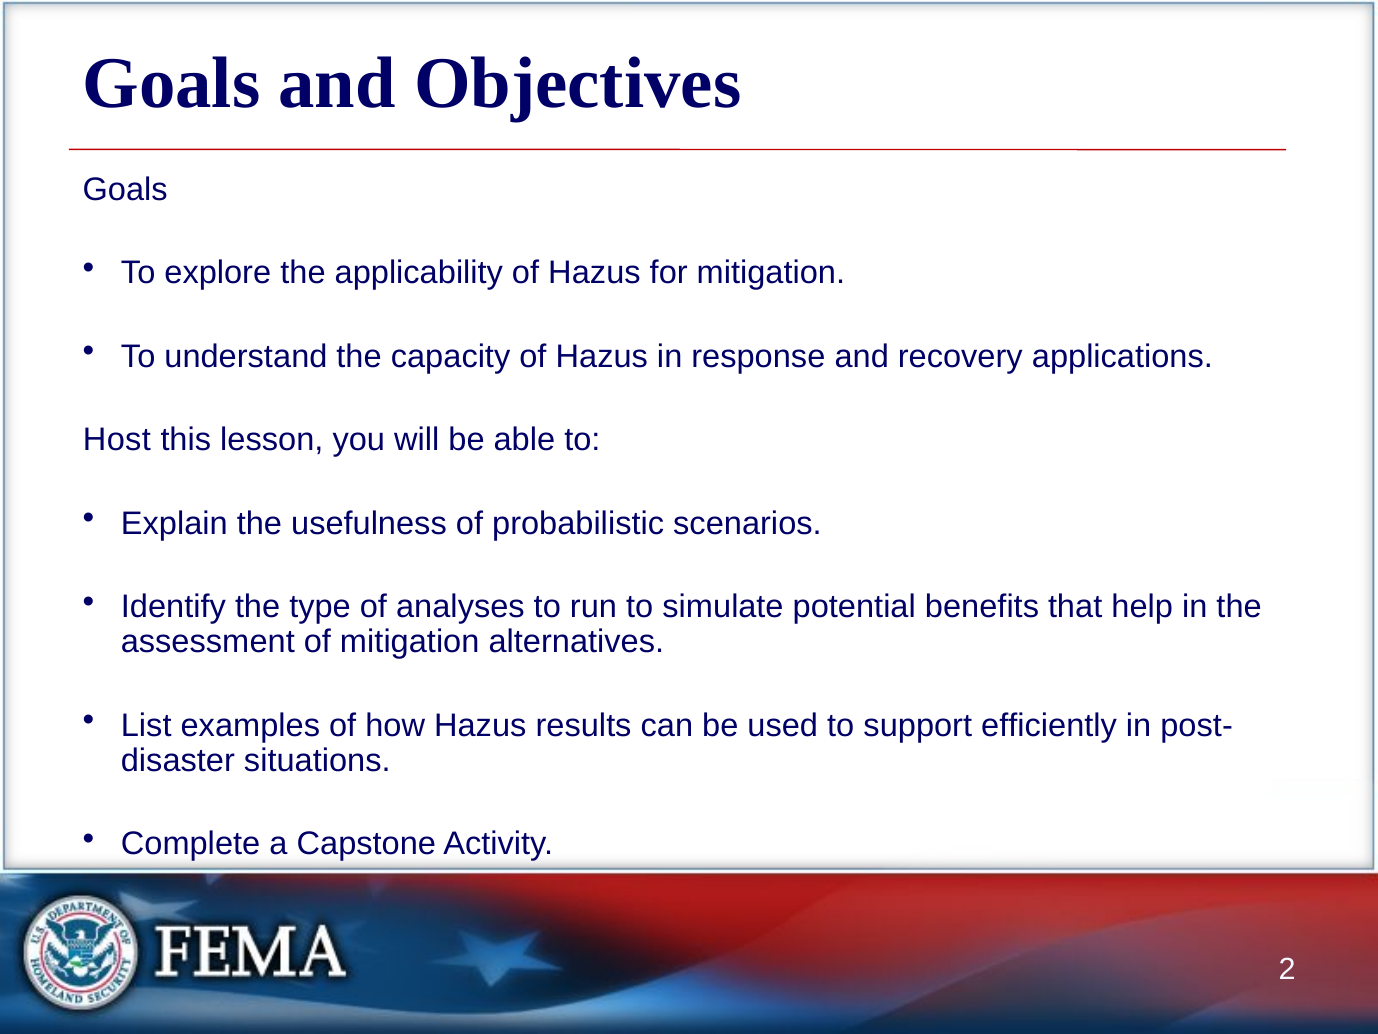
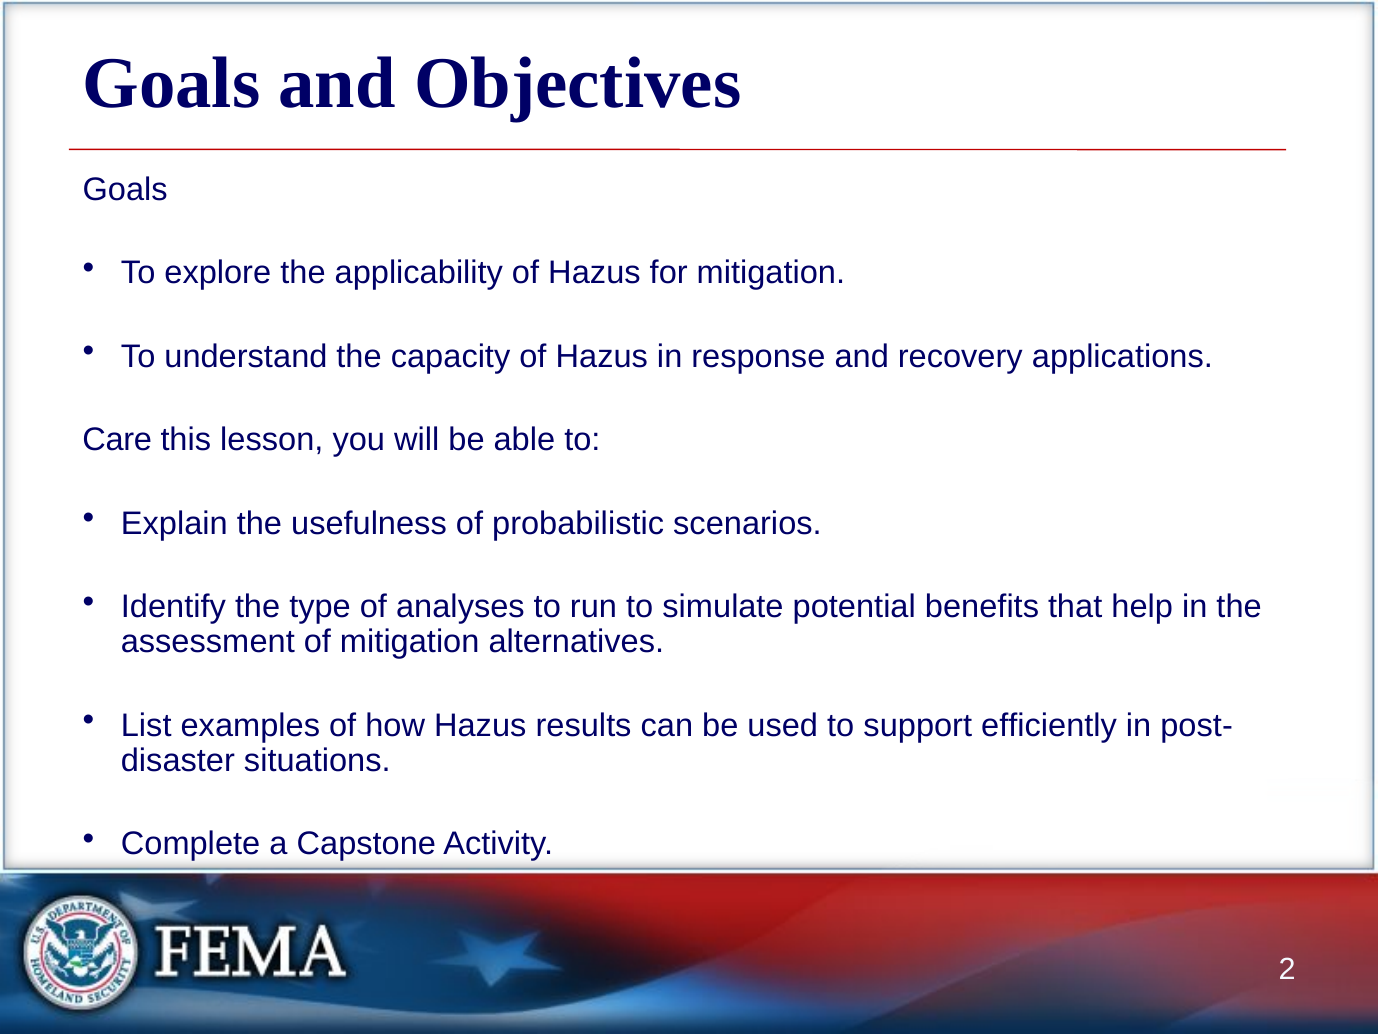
Host: Host -> Care
